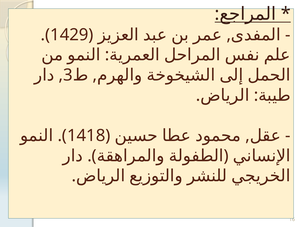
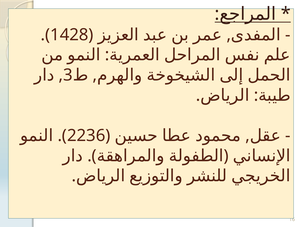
1429: 1429 -> 1428
1418: 1418 -> 2236
